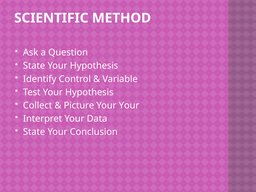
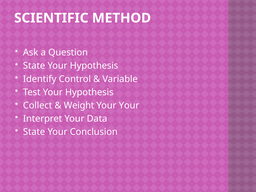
Picture: Picture -> Weight
